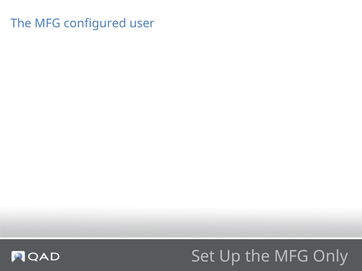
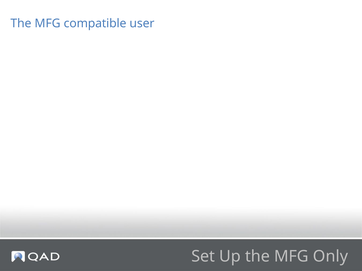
configured: configured -> compatible
